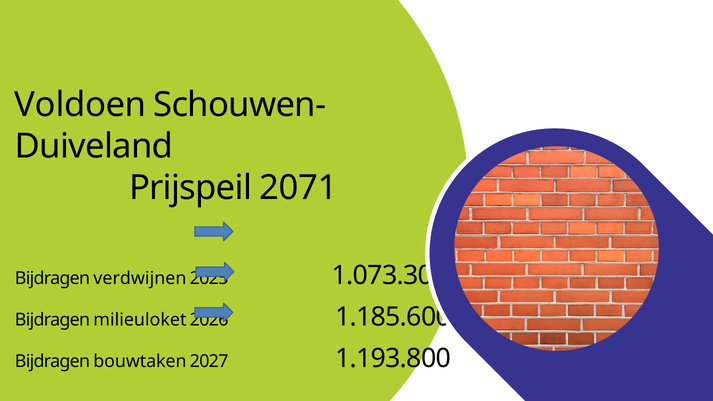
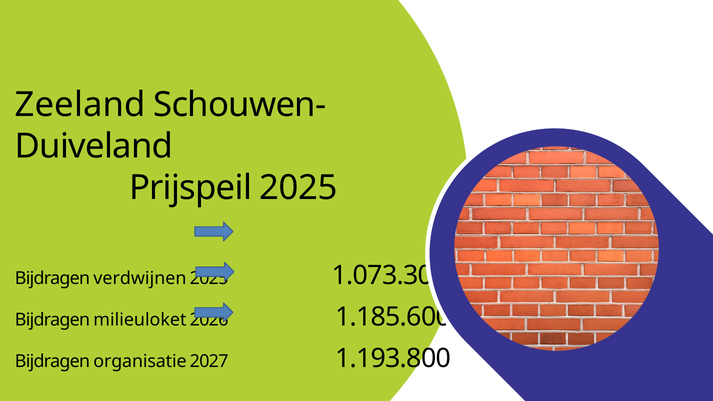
Voldoen: Voldoen -> Zeeland
Prijspeil 2071: 2071 -> 2025
bouwtaken: bouwtaken -> organisatie
